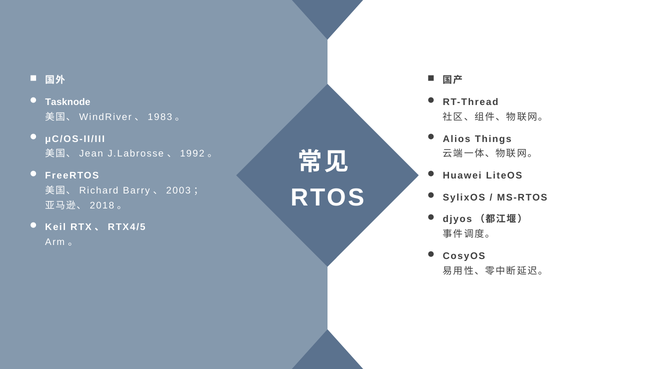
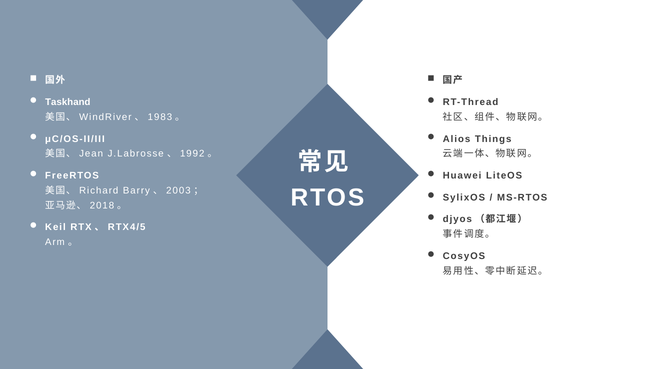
Tasknode: Tasknode -> Taskhand
